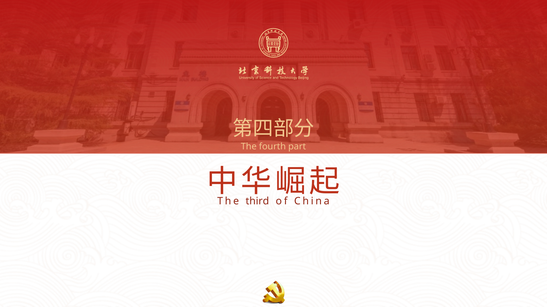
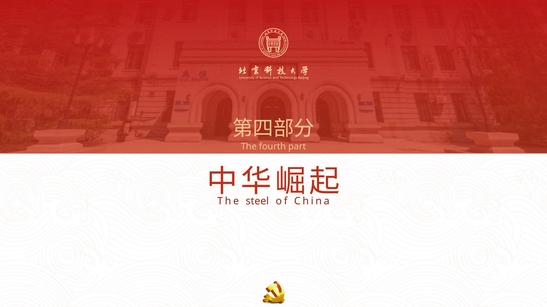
third: third -> steel
